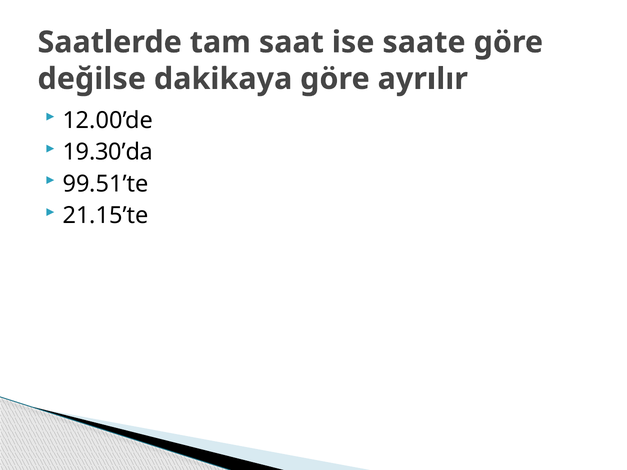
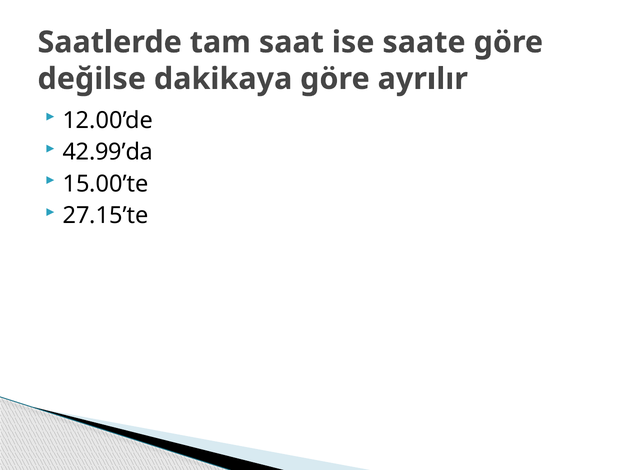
19.30’da: 19.30’da -> 42.99’da
99.51’te: 99.51’te -> 15.00’te
21.15’te: 21.15’te -> 27.15’te
